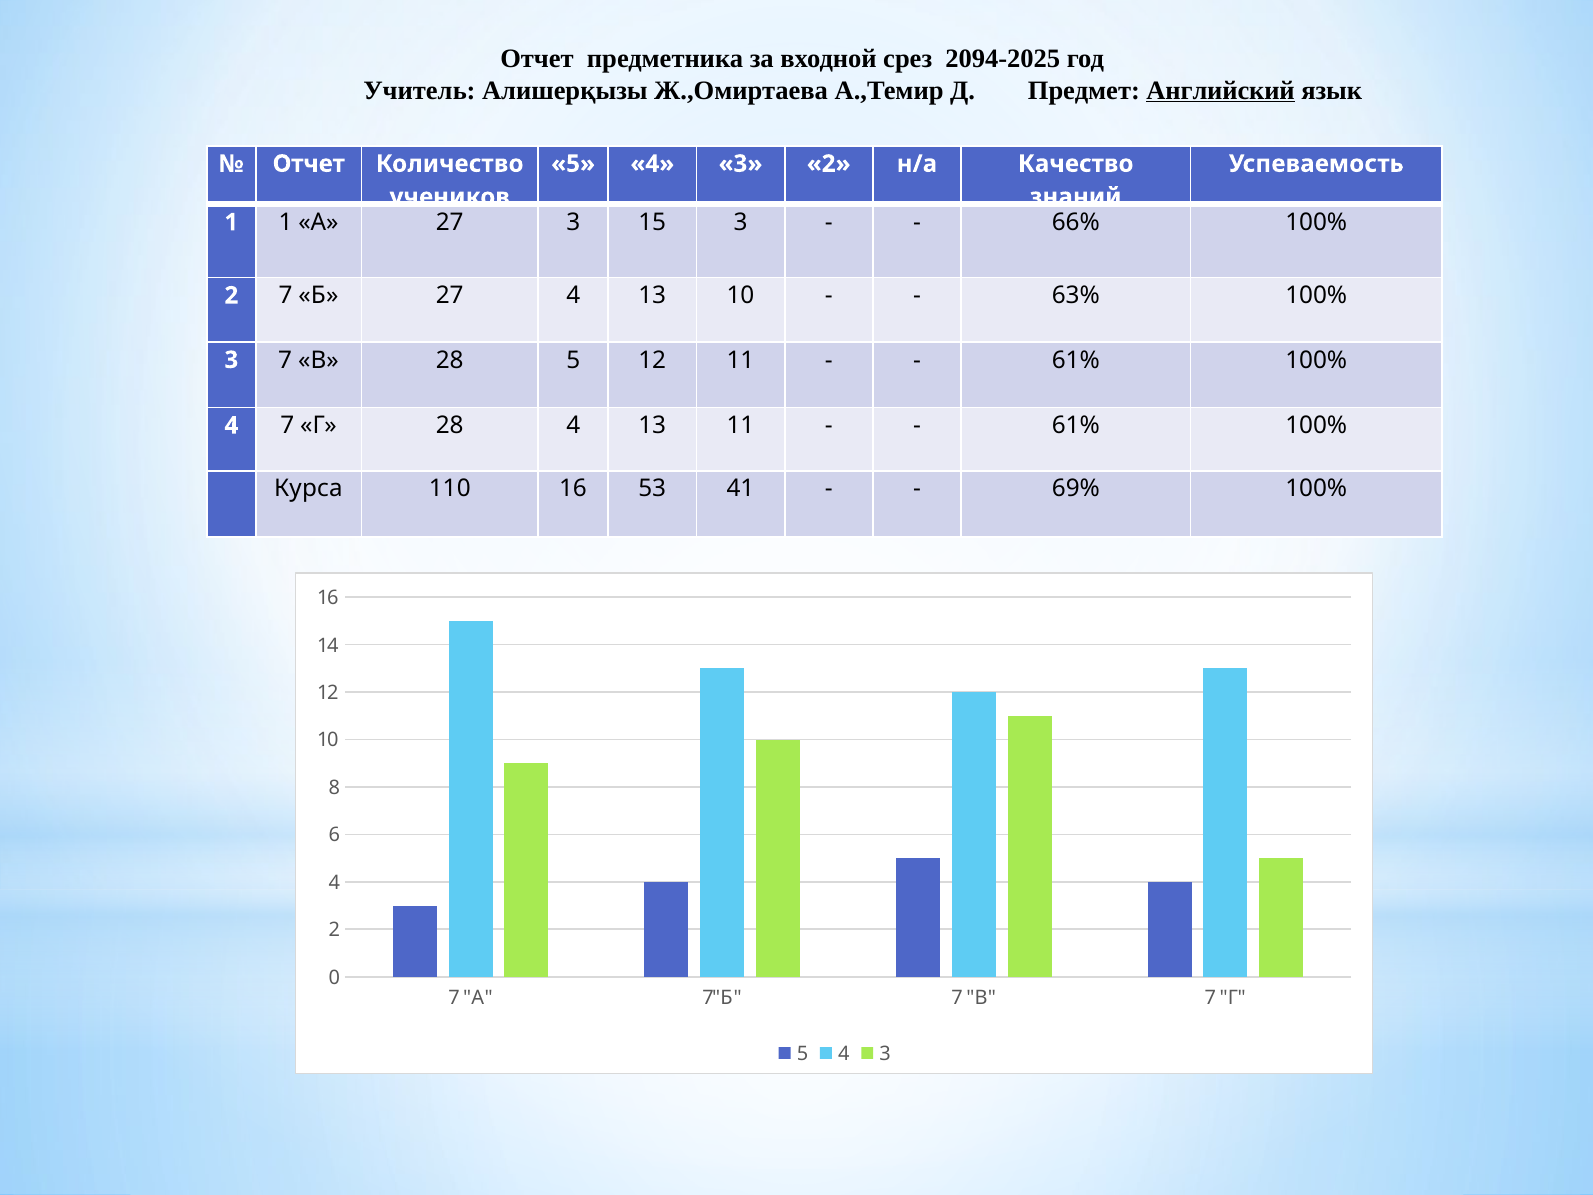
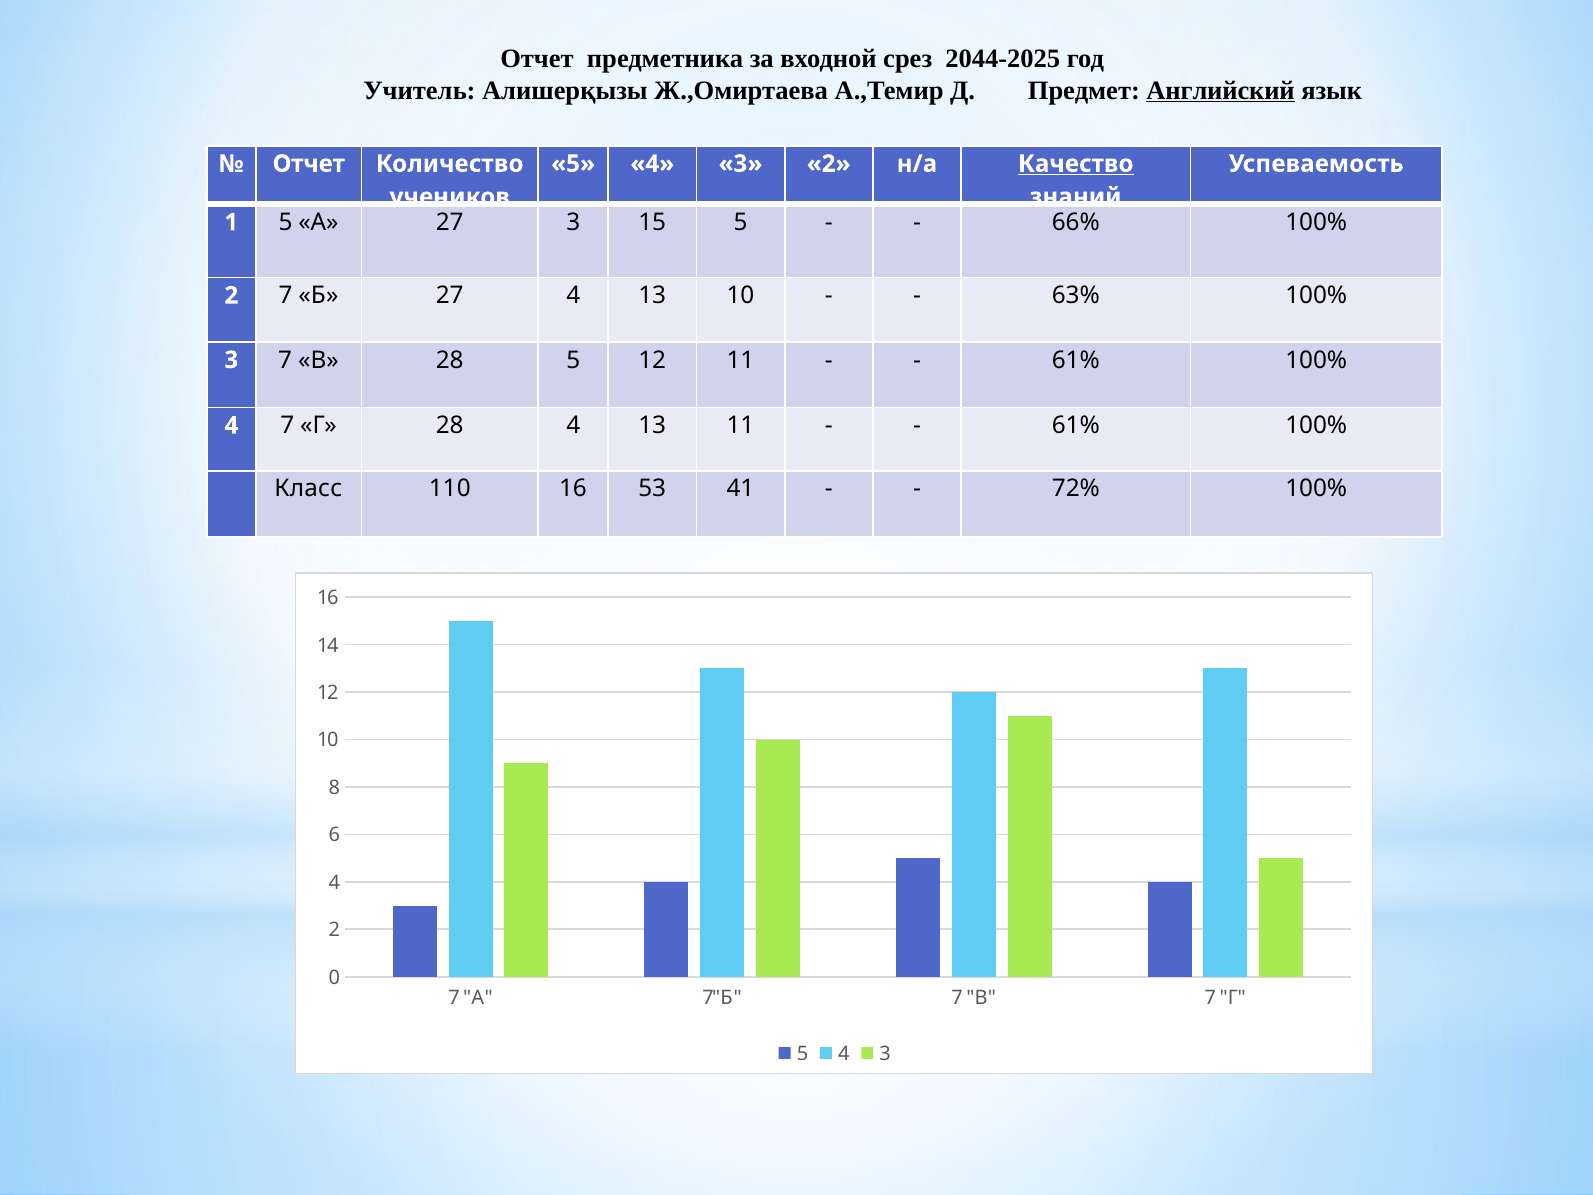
2094-2025: 2094-2025 -> 2044-2025
Качество underline: none -> present
1 1: 1 -> 5
15 3: 3 -> 5
Курса: Курса -> Класс
69%: 69% -> 72%
